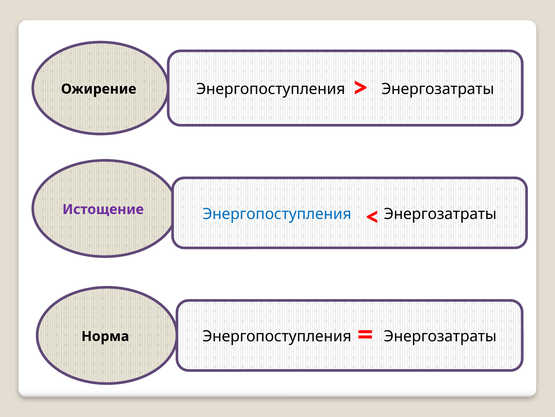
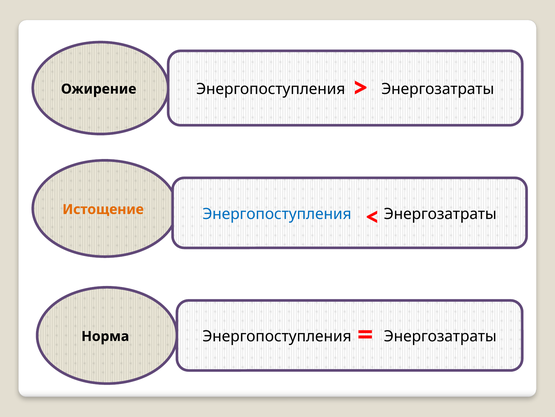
Истощение colour: purple -> orange
